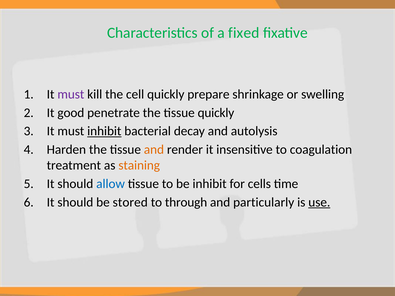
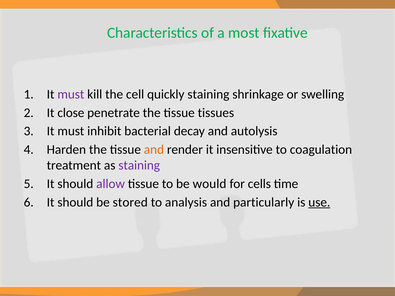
fixed: fixed -> most
quickly prepare: prepare -> staining
good: good -> close
tissue quickly: quickly -> tissues
inhibit at (104, 131) underline: present -> none
staining at (139, 165) colour: orange -> purple
allow colour: blue -> purple
be inhibit: inhibit -> would
through: through -> analysis
